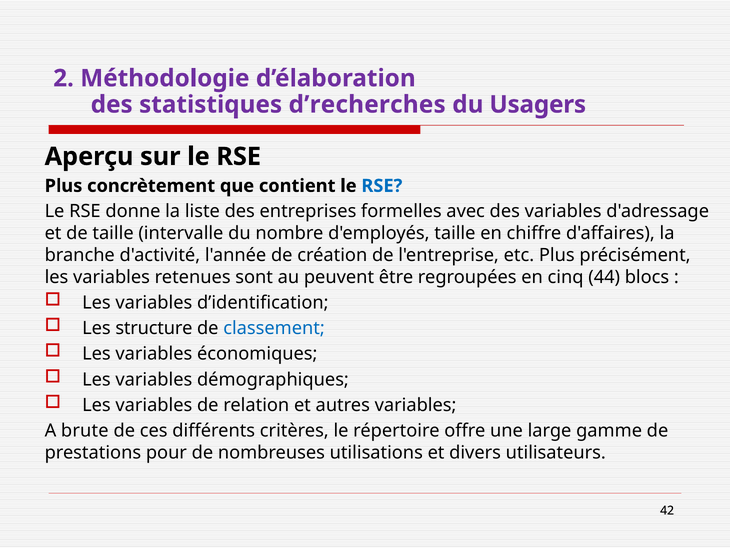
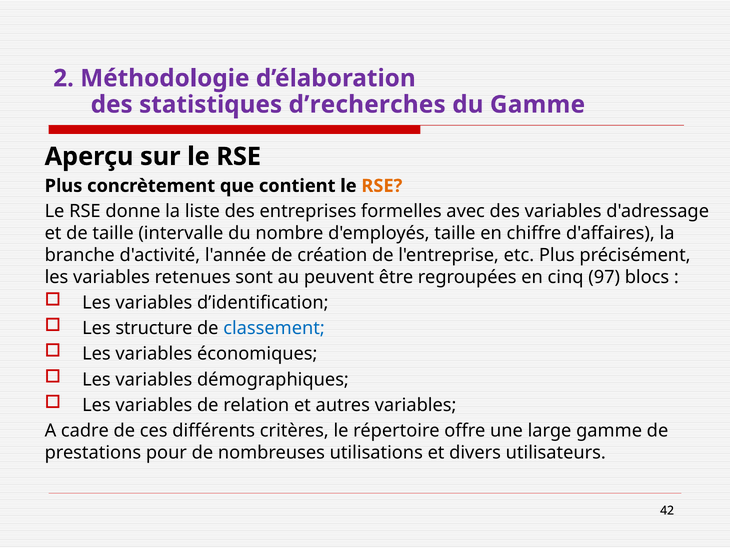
du Usagers: Usagers -> Gamme
RSE at (382, 186) colour: blue -> orange
44: 44 -> 97
brute: brute -> cadre
